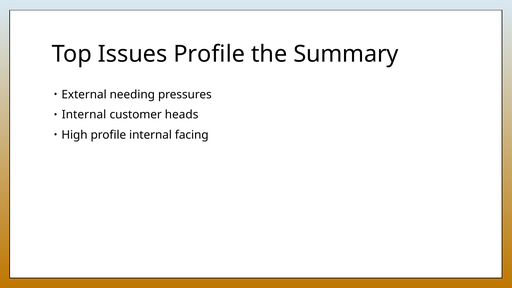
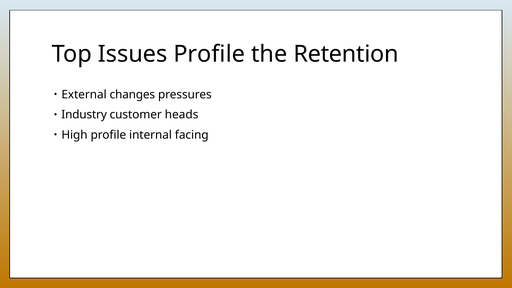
Summary: Summary -> Retention
needing: needing -> changes
Internal at (84, 115): Internal -> Industry
